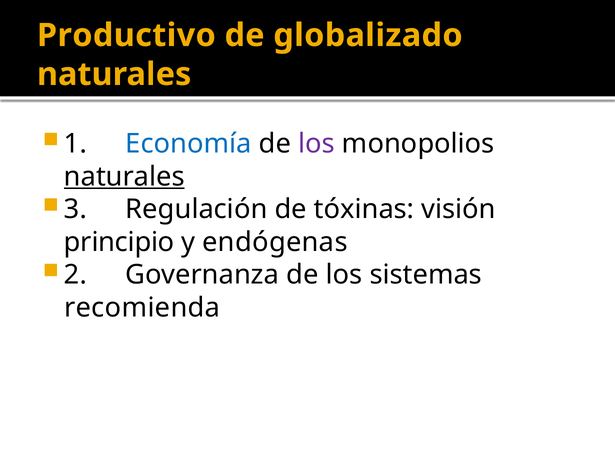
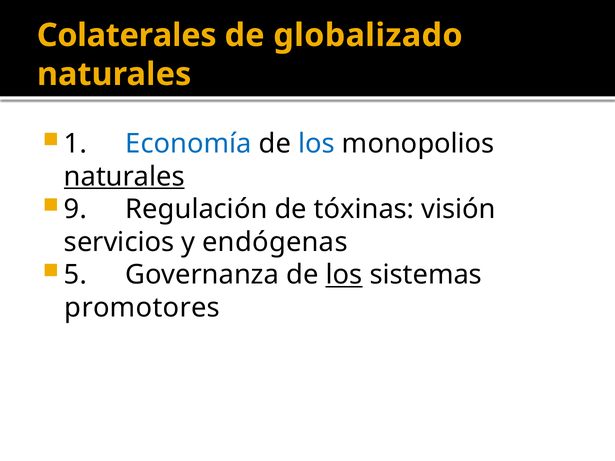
Productivo: Productivo -> Colaterales
los at (316, 144) colour: purple -> blue
3: 3 -> 9
principio: principio -> servicios
2: 2 -> 5
los at (344, 275) underline: none -> present
recomienda: recomienda -> promotores
